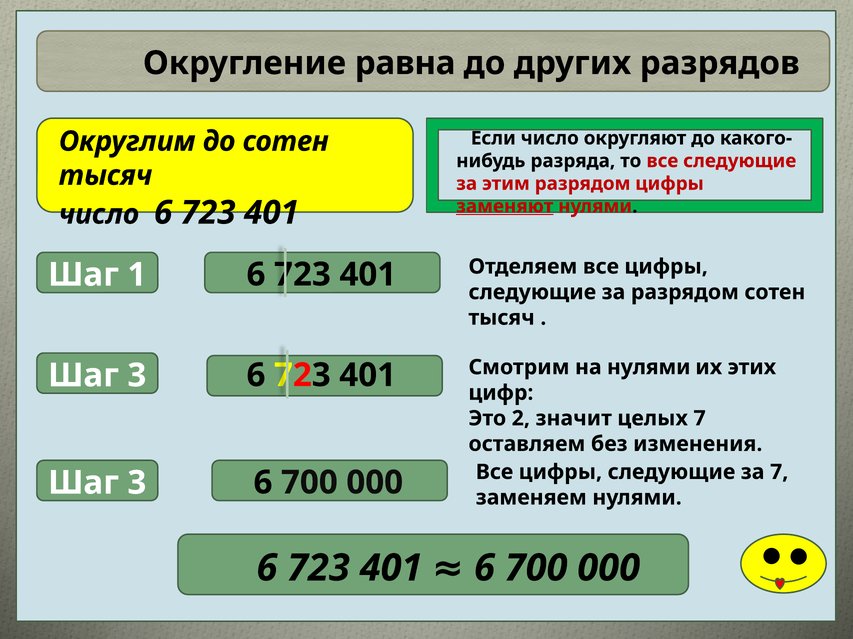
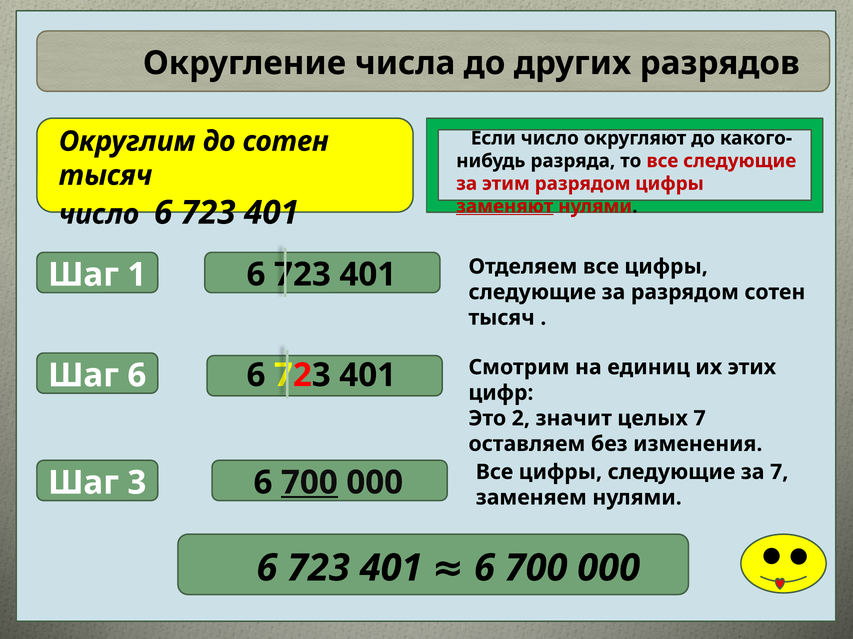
равна: равна -> числа
на нулями: нулями -> единиц
3 at (137, 376): 3 -> 6
700 at (309, 483) underline: none -> present
